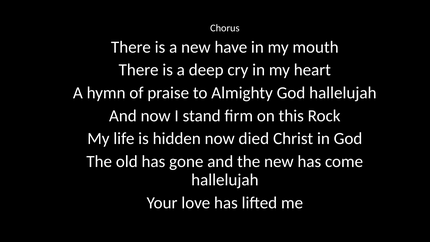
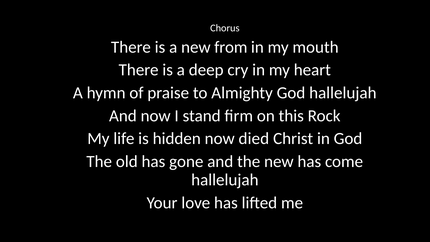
have: have -> from
